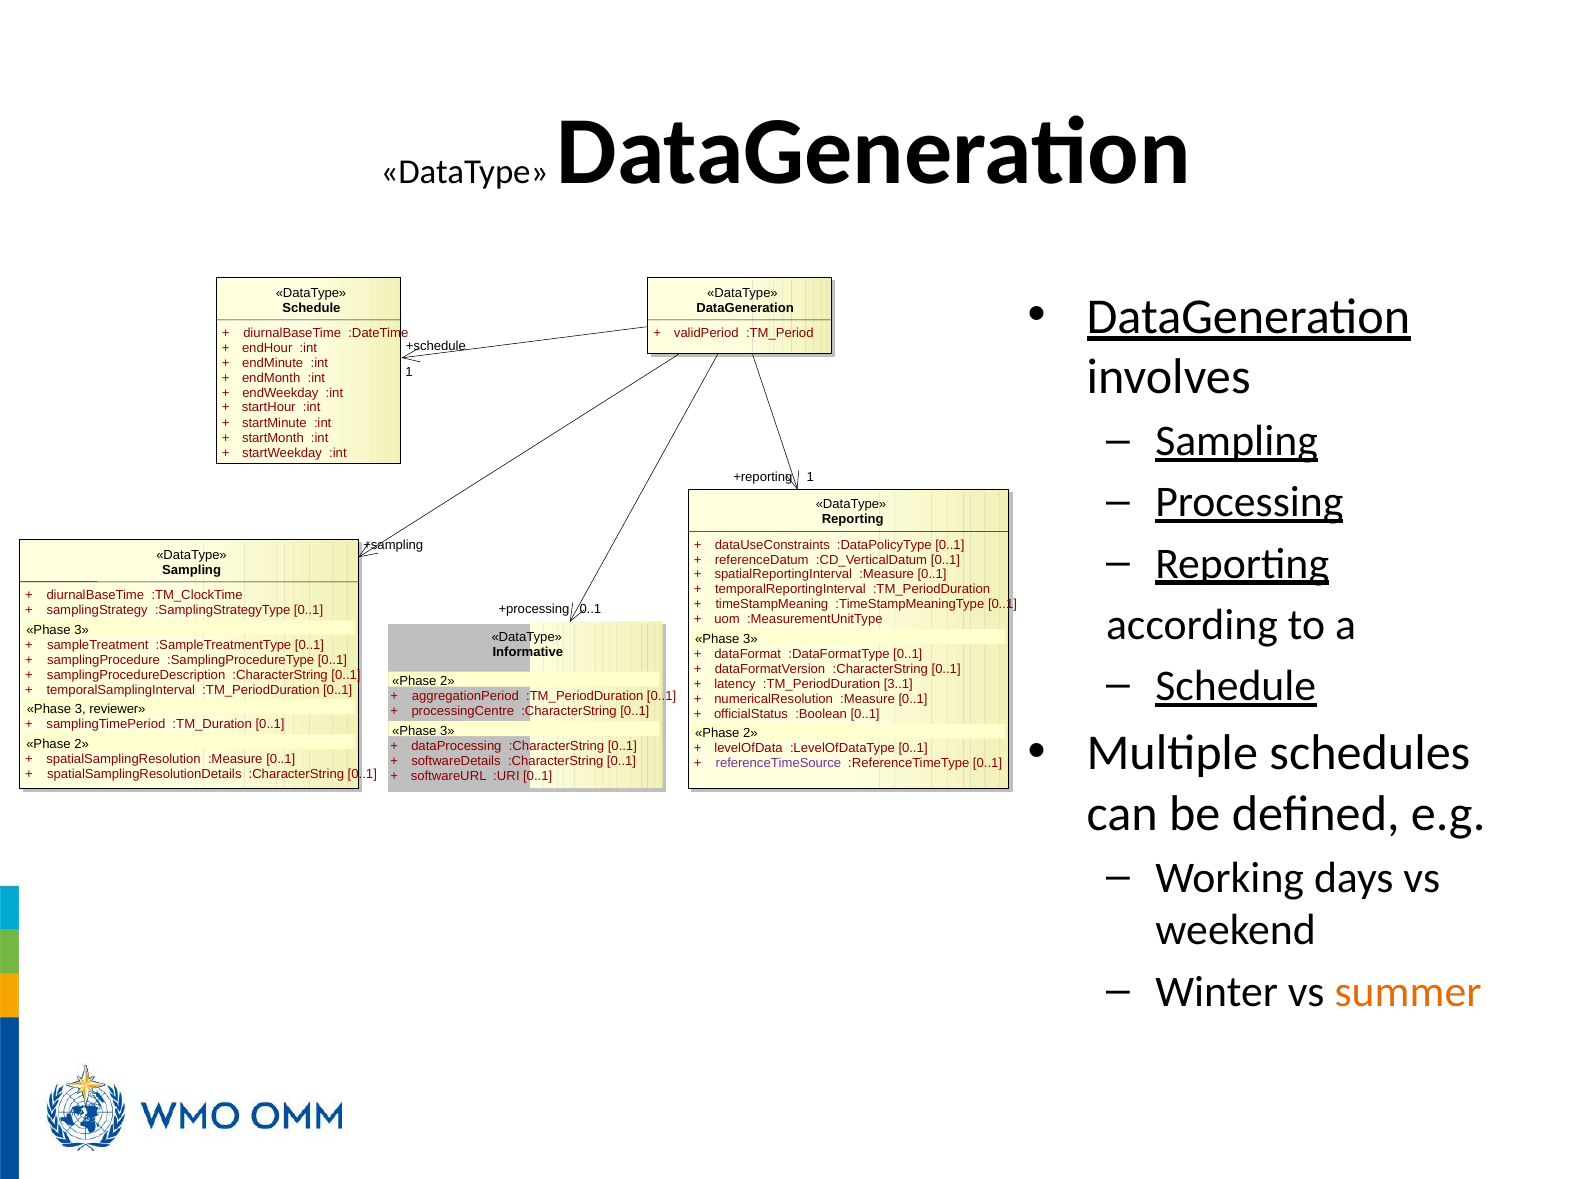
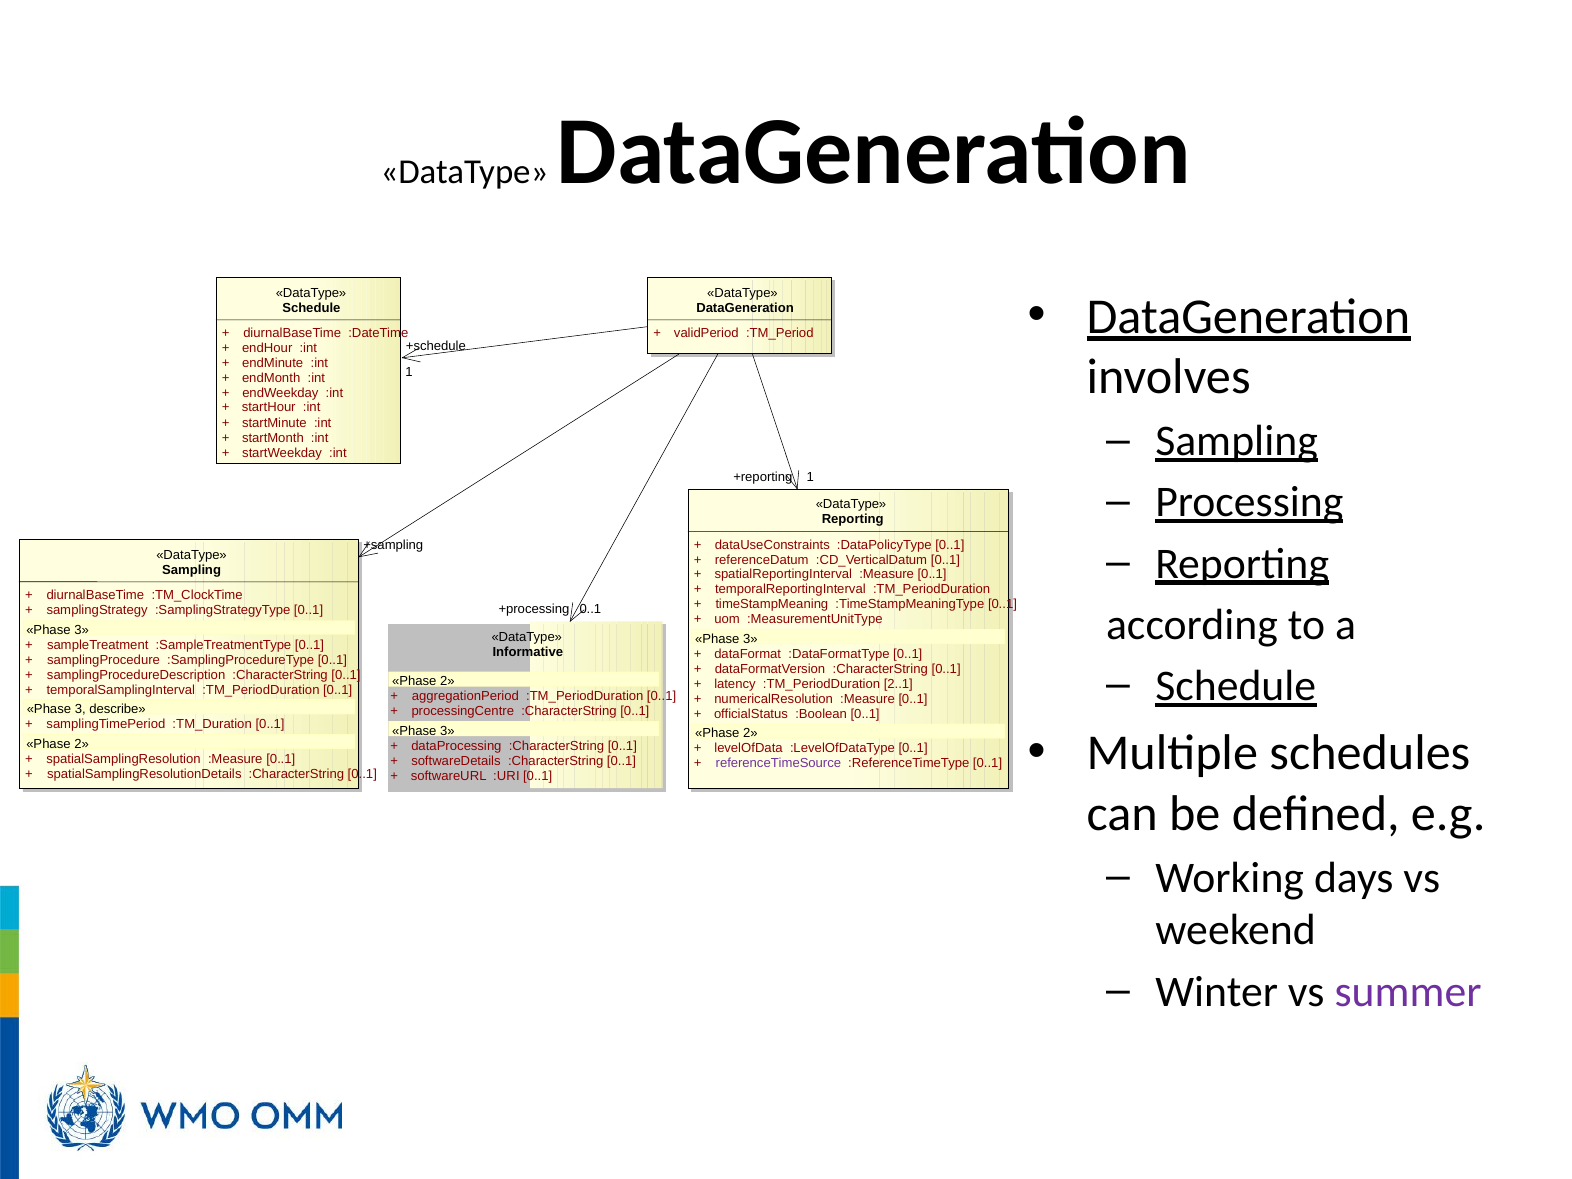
3..1: 3..1 -> 2..1
reviewer: reviewer -> describe
summer colour: orange -> purple
